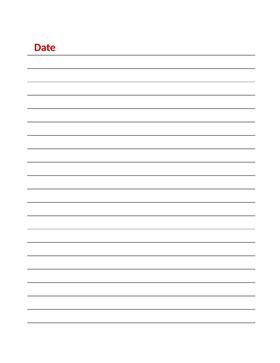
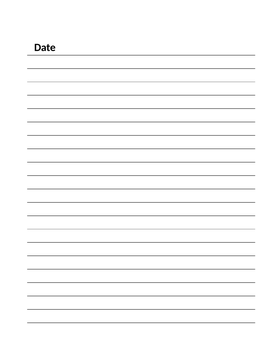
Date colour: red -> black
